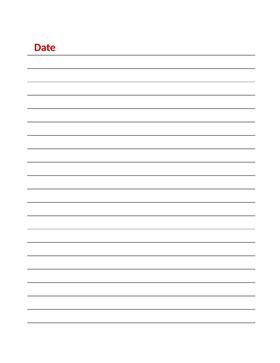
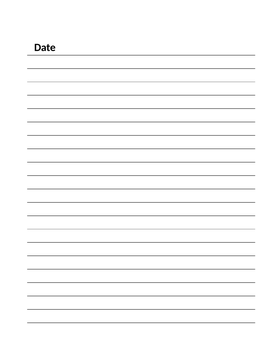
Date colour: red -> black
